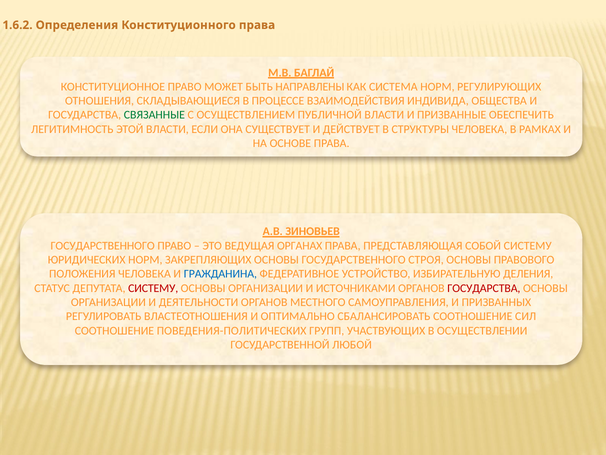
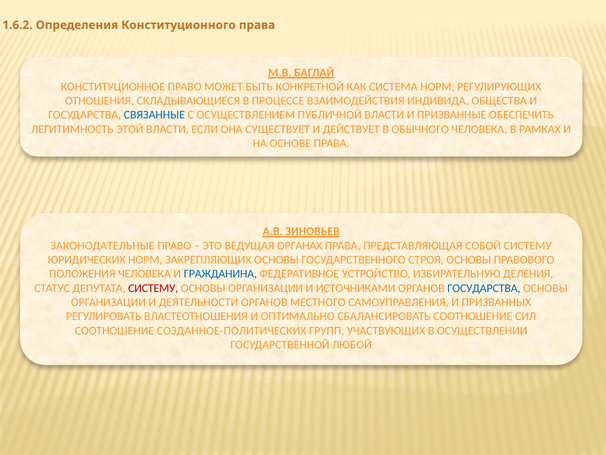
НАПРАВЛЕНЫ: НАПРАВЛЕНЫ -> КОНКРЕТНОЙ
СВЯЗАННЫЕ colour: green -> blue
СТРУКТУРЫ: СТРУКТУРЫ -> ОБЫЧНОГО
ГОСУДАРСТВЕННОГО at (103, 245): ГОСУДАРСТВЕННОГО -> ЗАКОНОДАТЕЛЬНЫЕ
ГОСУДАРСТВА at (484, 288) colour: red -> blue
ПОВЕДЕНИЯ-ПОЛИТИЧЕСКИХ: ПОВЕДЕНИЯ-ПОЛИТИЧЕСКИХ -> СОЗДАННОЕ-ПОЛИТИЧЕСКИХ
